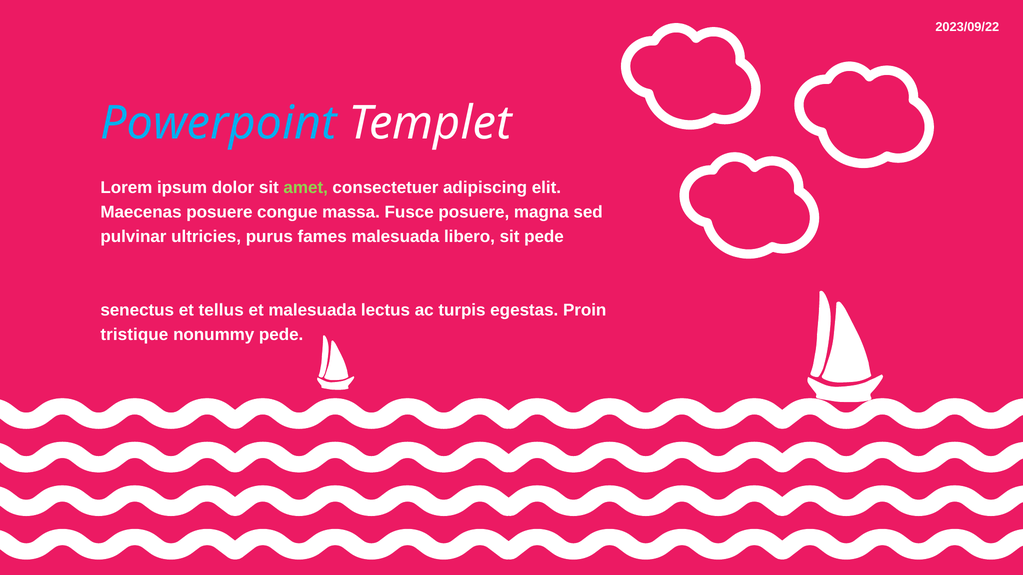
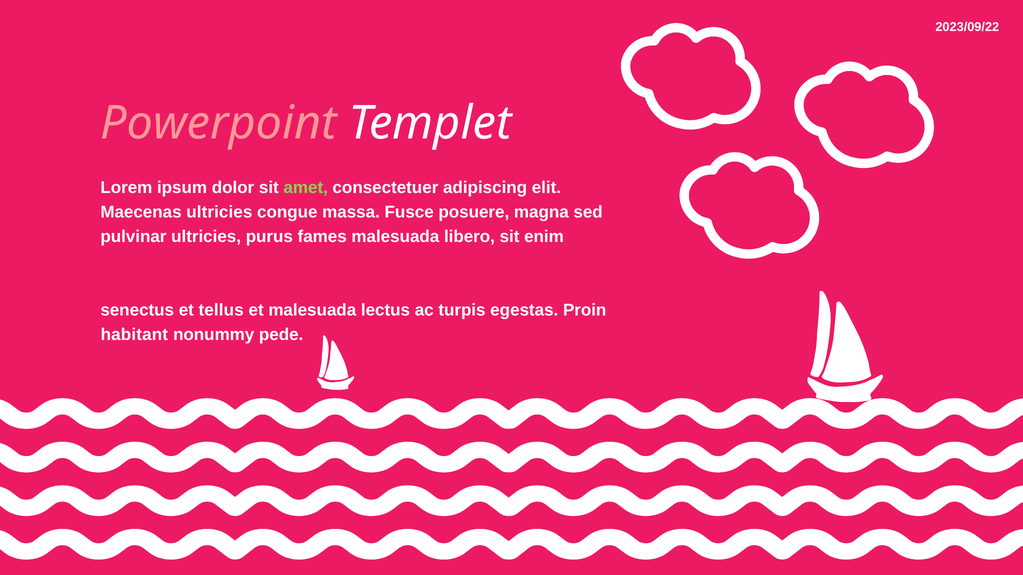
Powerpoint colour: light blue -> pink
Maecenas posuere: posuere -> ultricies
sit pede: pede -> enim
tristique: tristique -> habitant
